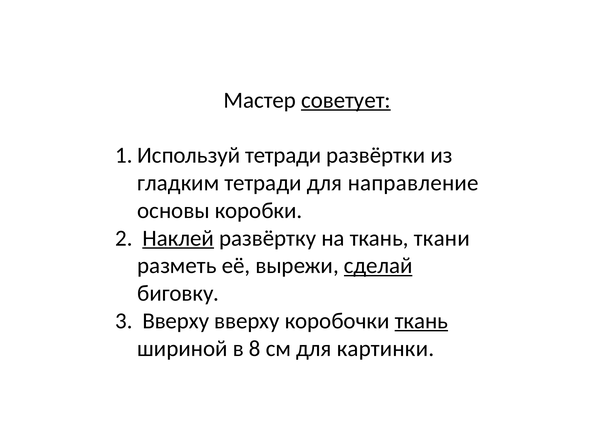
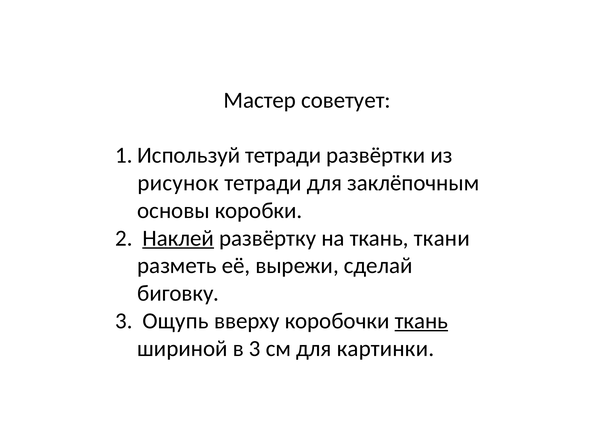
советует underline: present -> none
гладким: гладким -> рисунок
направление: направление -> заклёпочным
сделай underline: present -> none
Вверху at (176, 321): Вверху -> Ощупь
в 8: 8 -> 3
